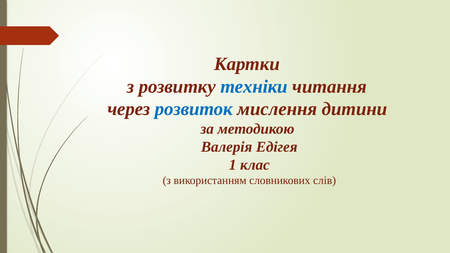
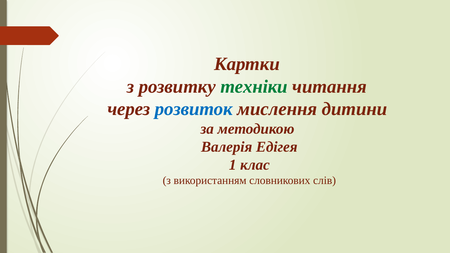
техніки colour: blue -> green
